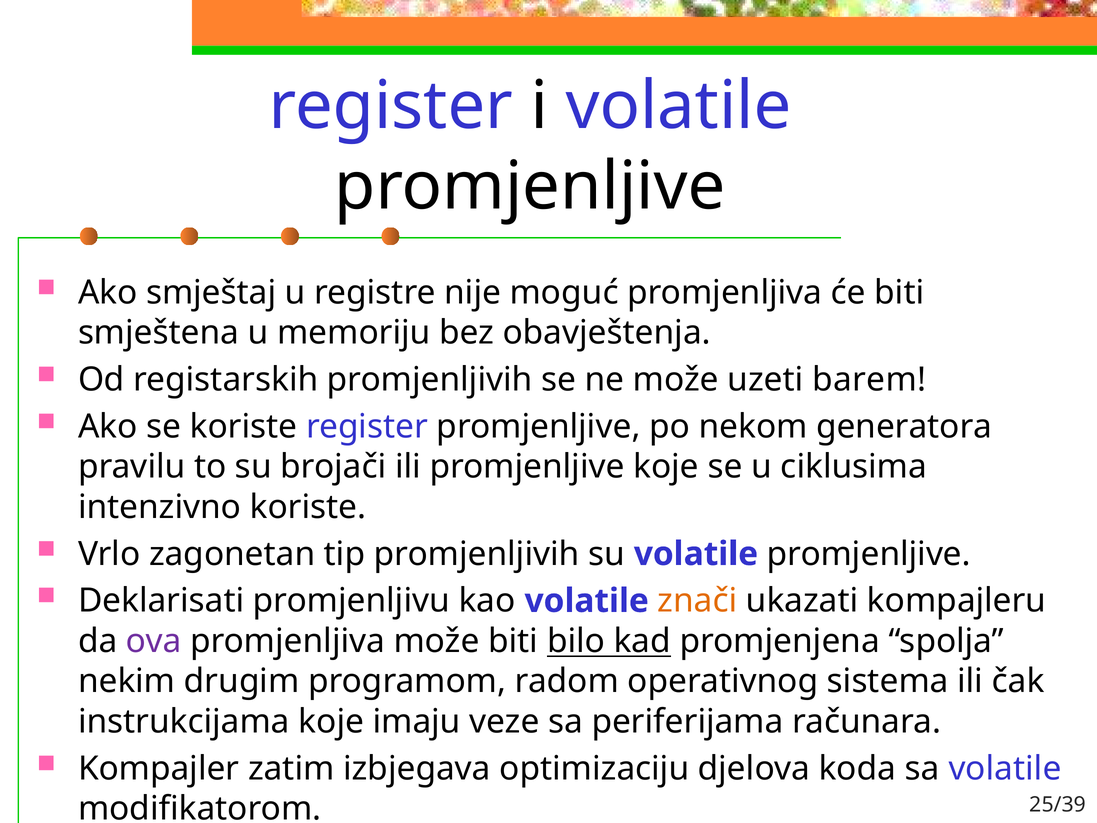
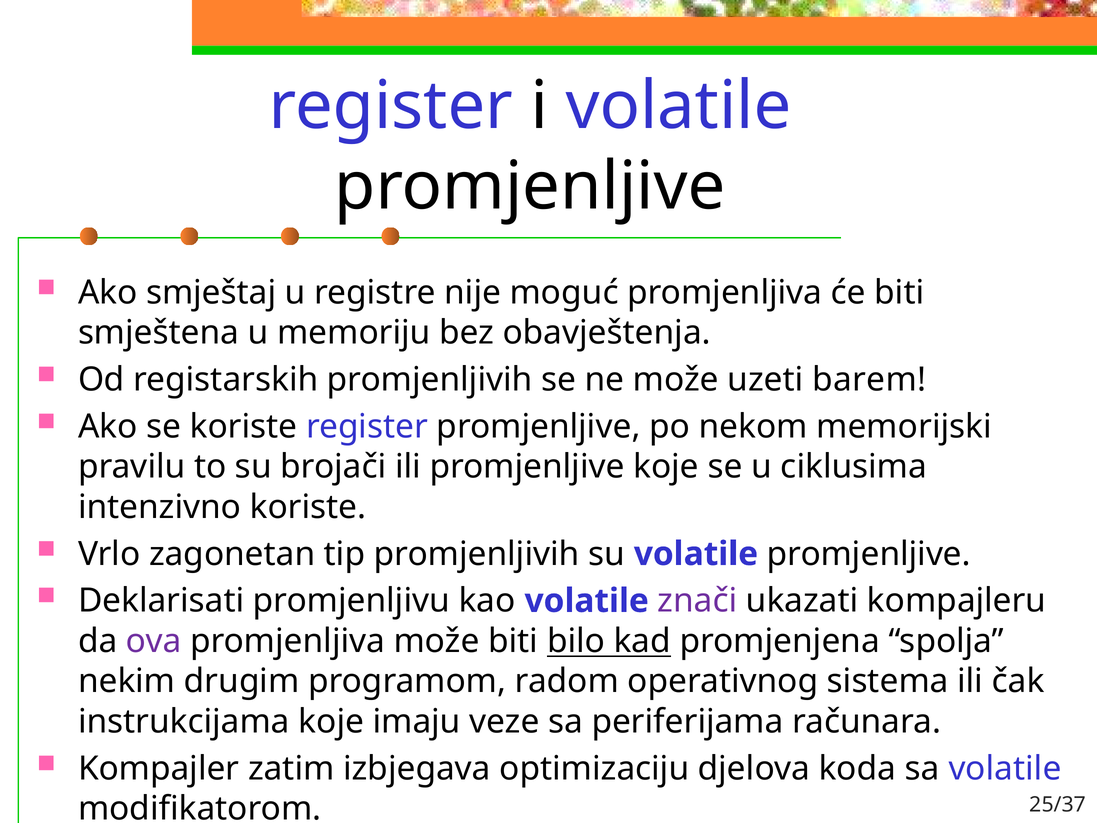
generatora: generatora -> memorijski
znači colour: orange -> purple
25/39: 25/39 -> 25/37
